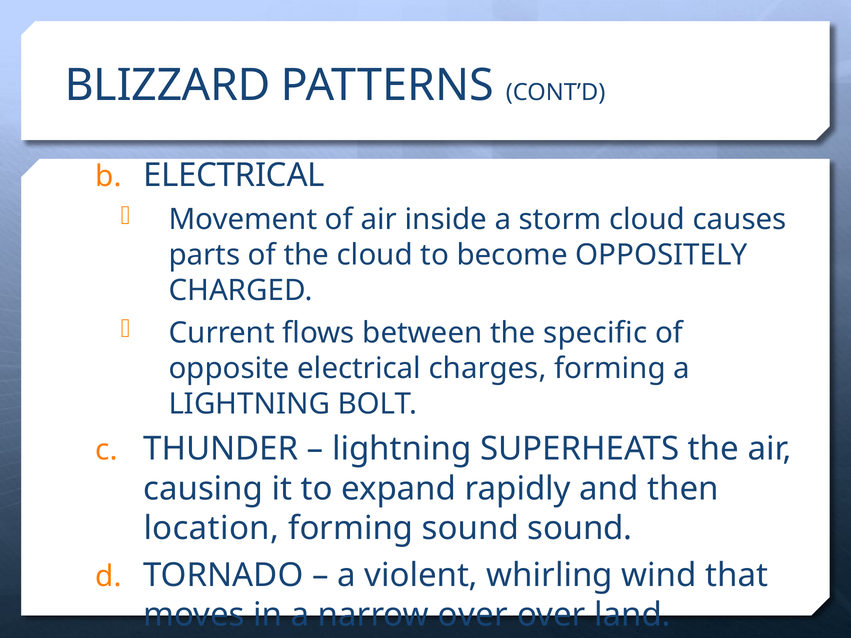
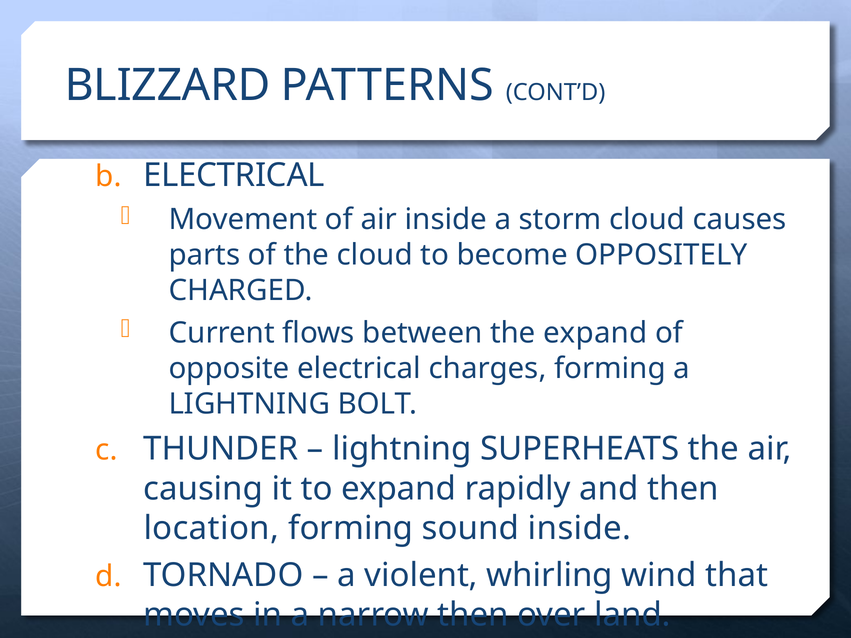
the specific: specific -> expand
sound sound: sound -> inside
narrow over: over -> then
